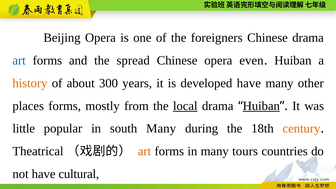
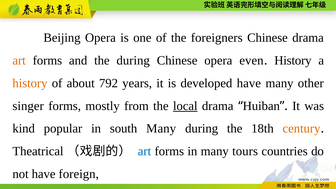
art at (19, 61) colour: blue -> orange
the spread: spread -> during
Huiban at (293, 61): Huiban -> History
300: 300 -> 792
places: places -> singer
Huiban at (261, 106) underline: present -> none
little: little -> kind
art at (144, 151) colour: orange -> blue
cultural: cultural -> foreign
